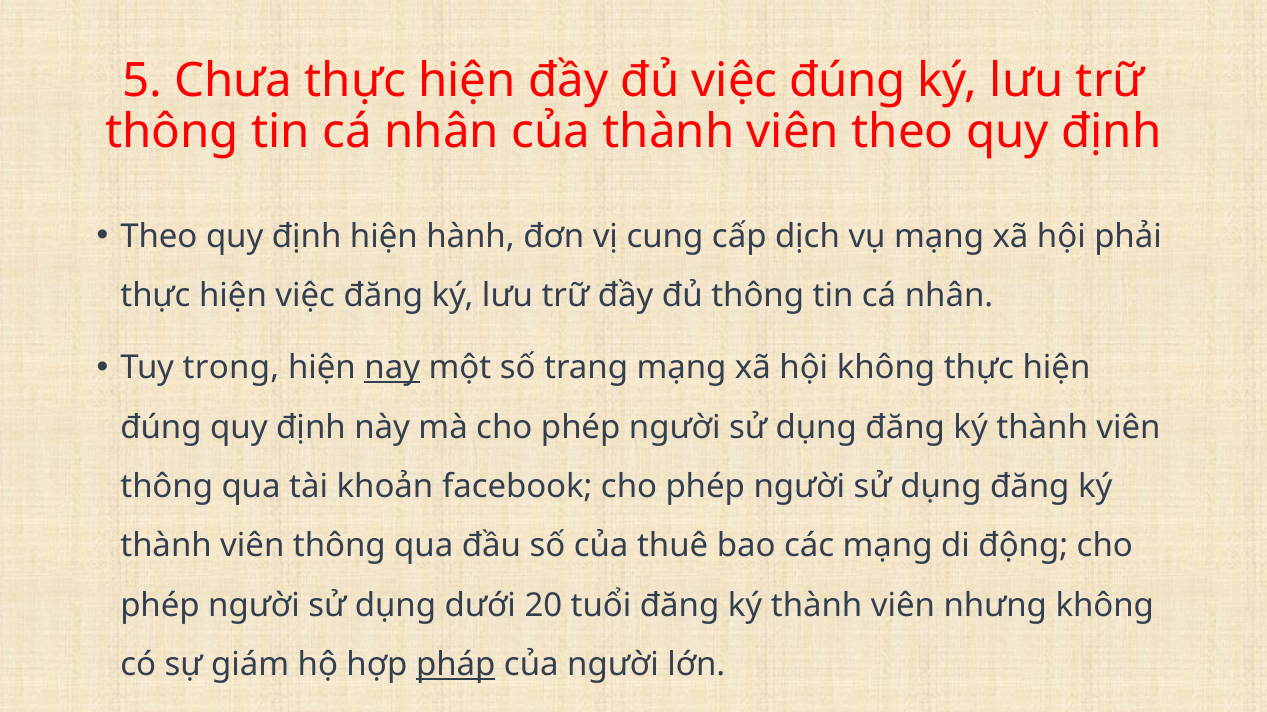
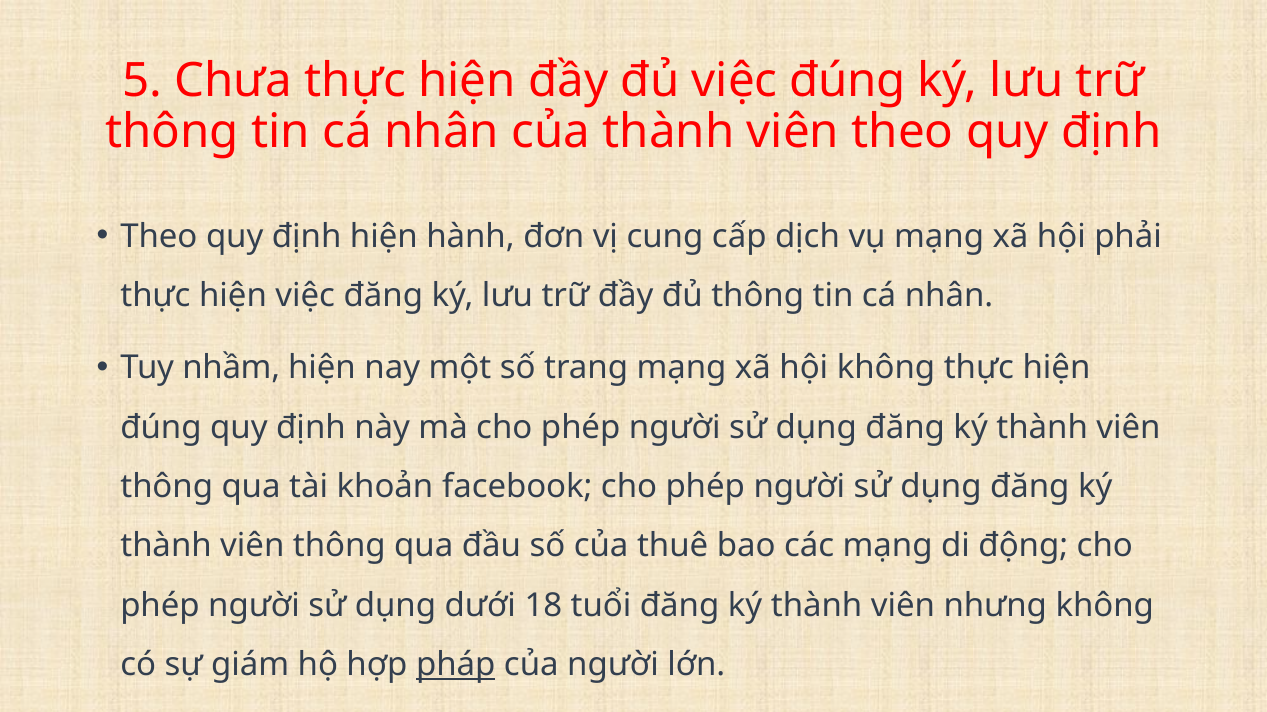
trong: trong -> nhầm
nay underline: present -> none
20: 20 -> 18
